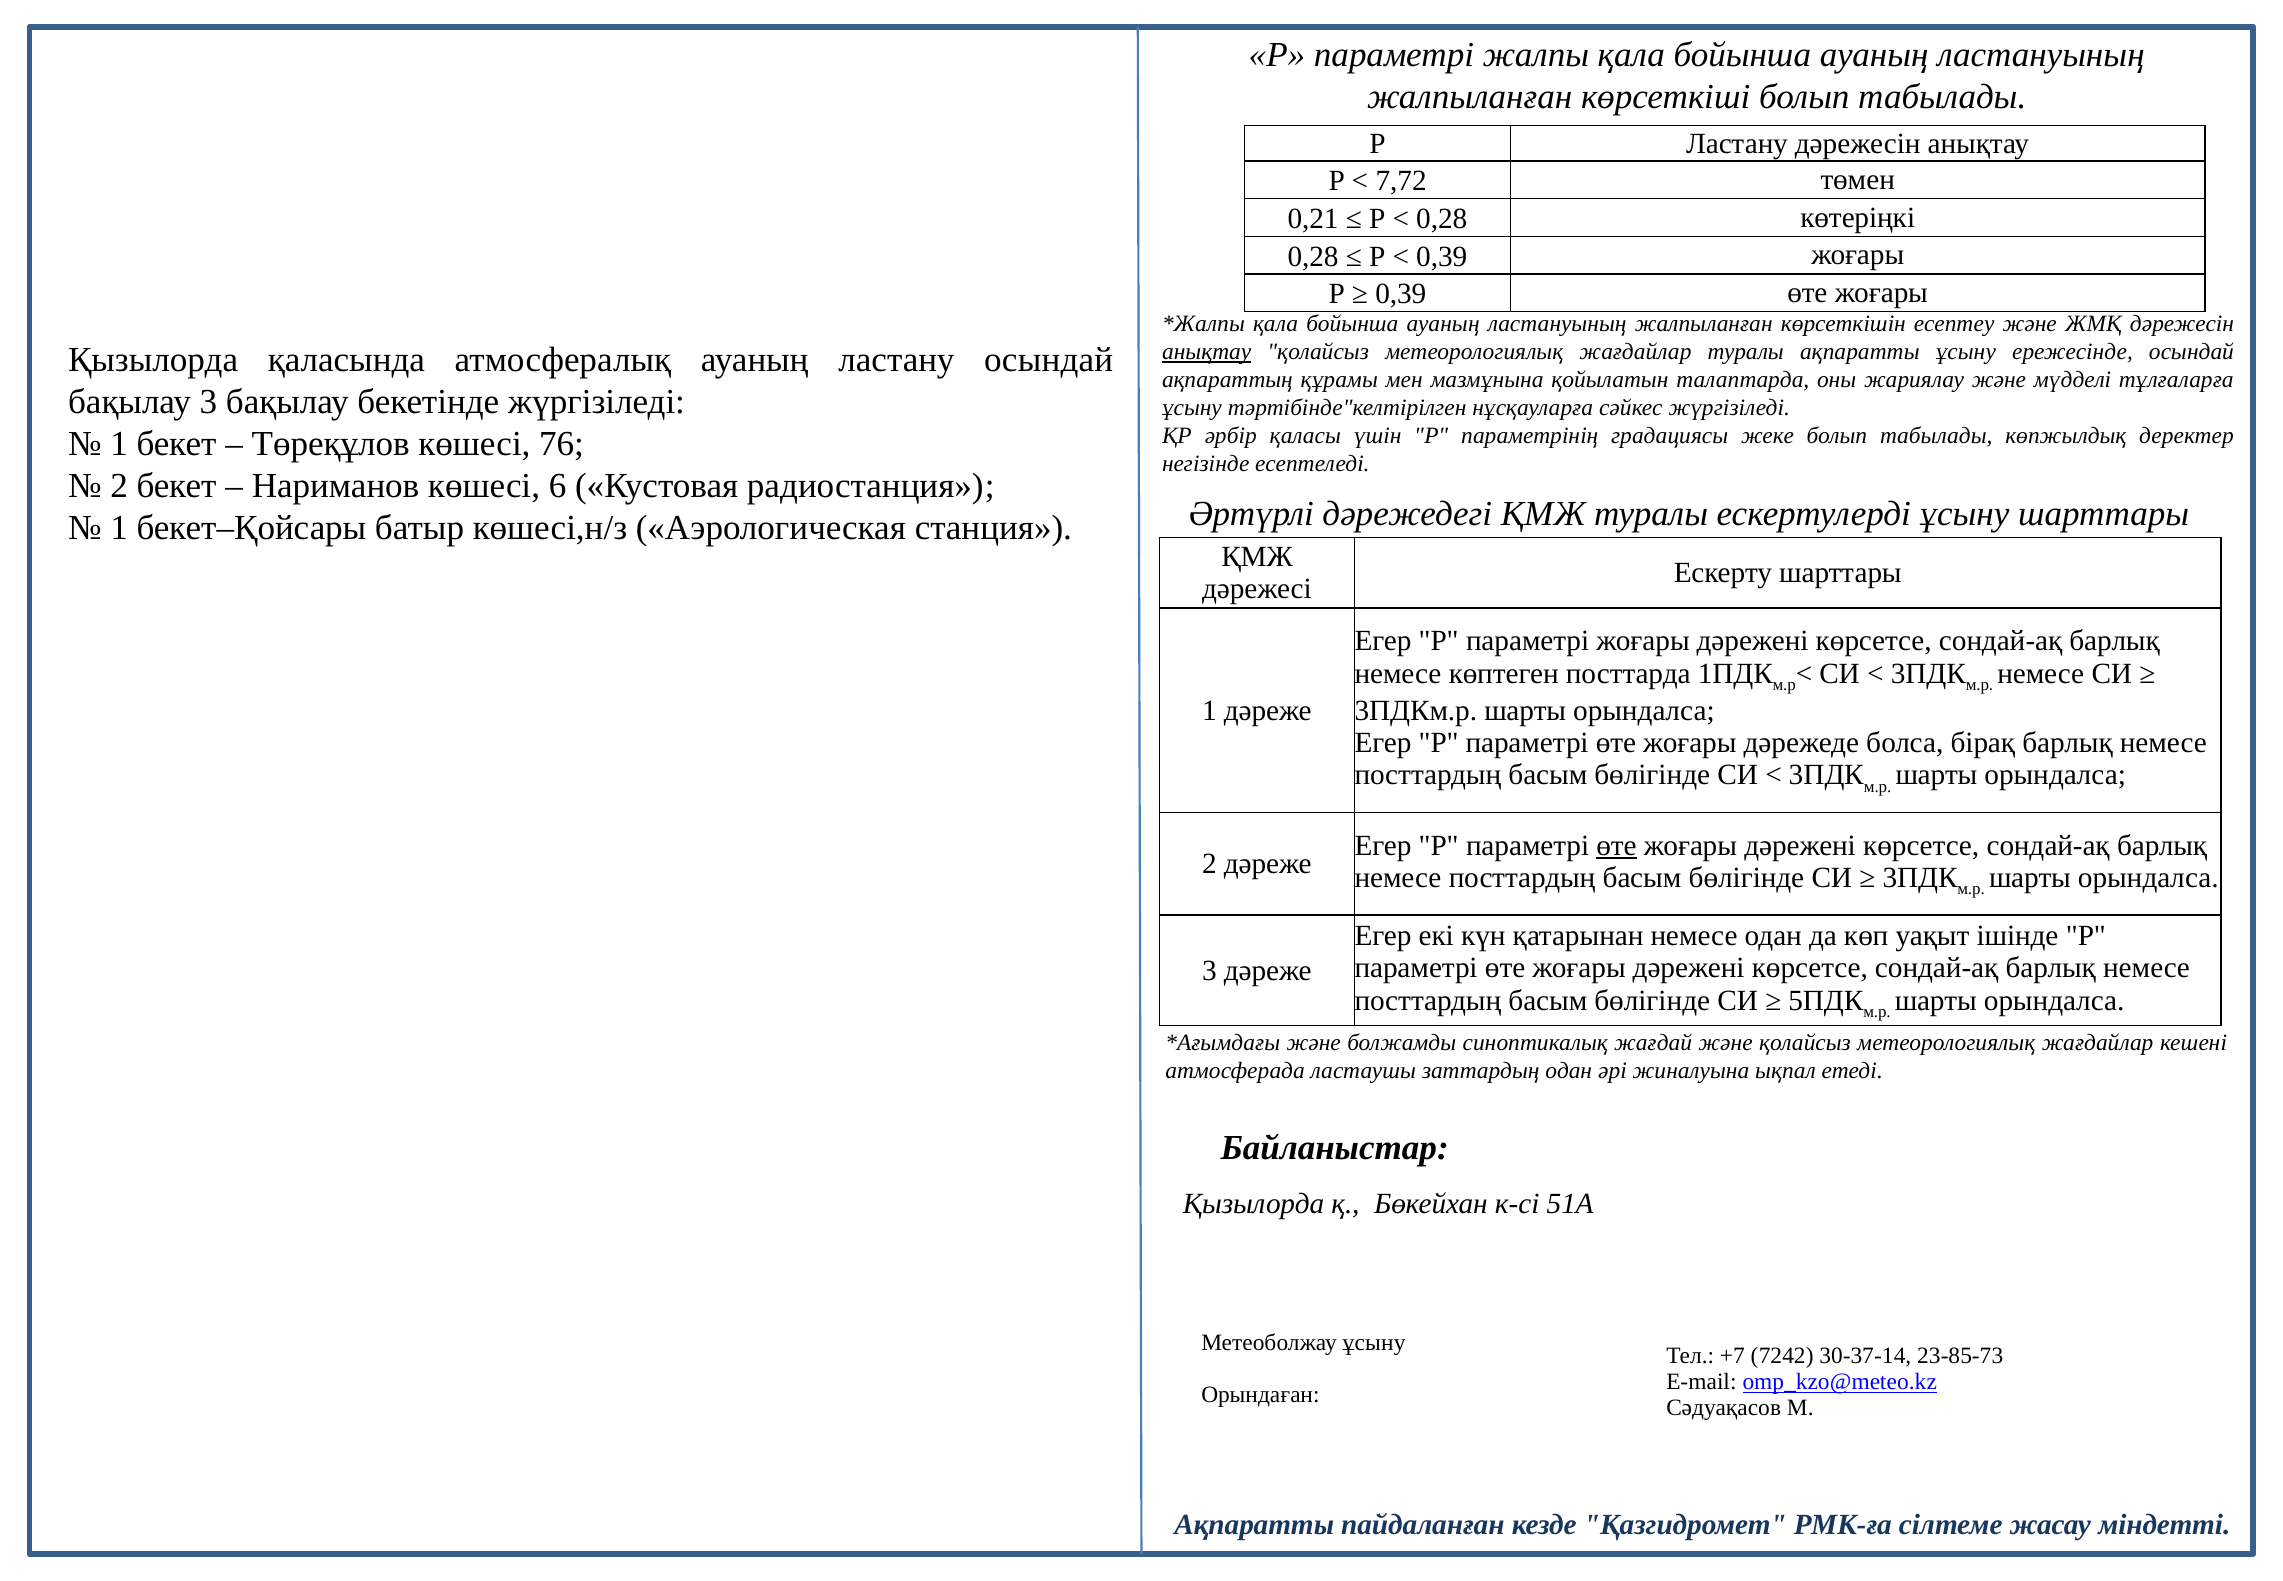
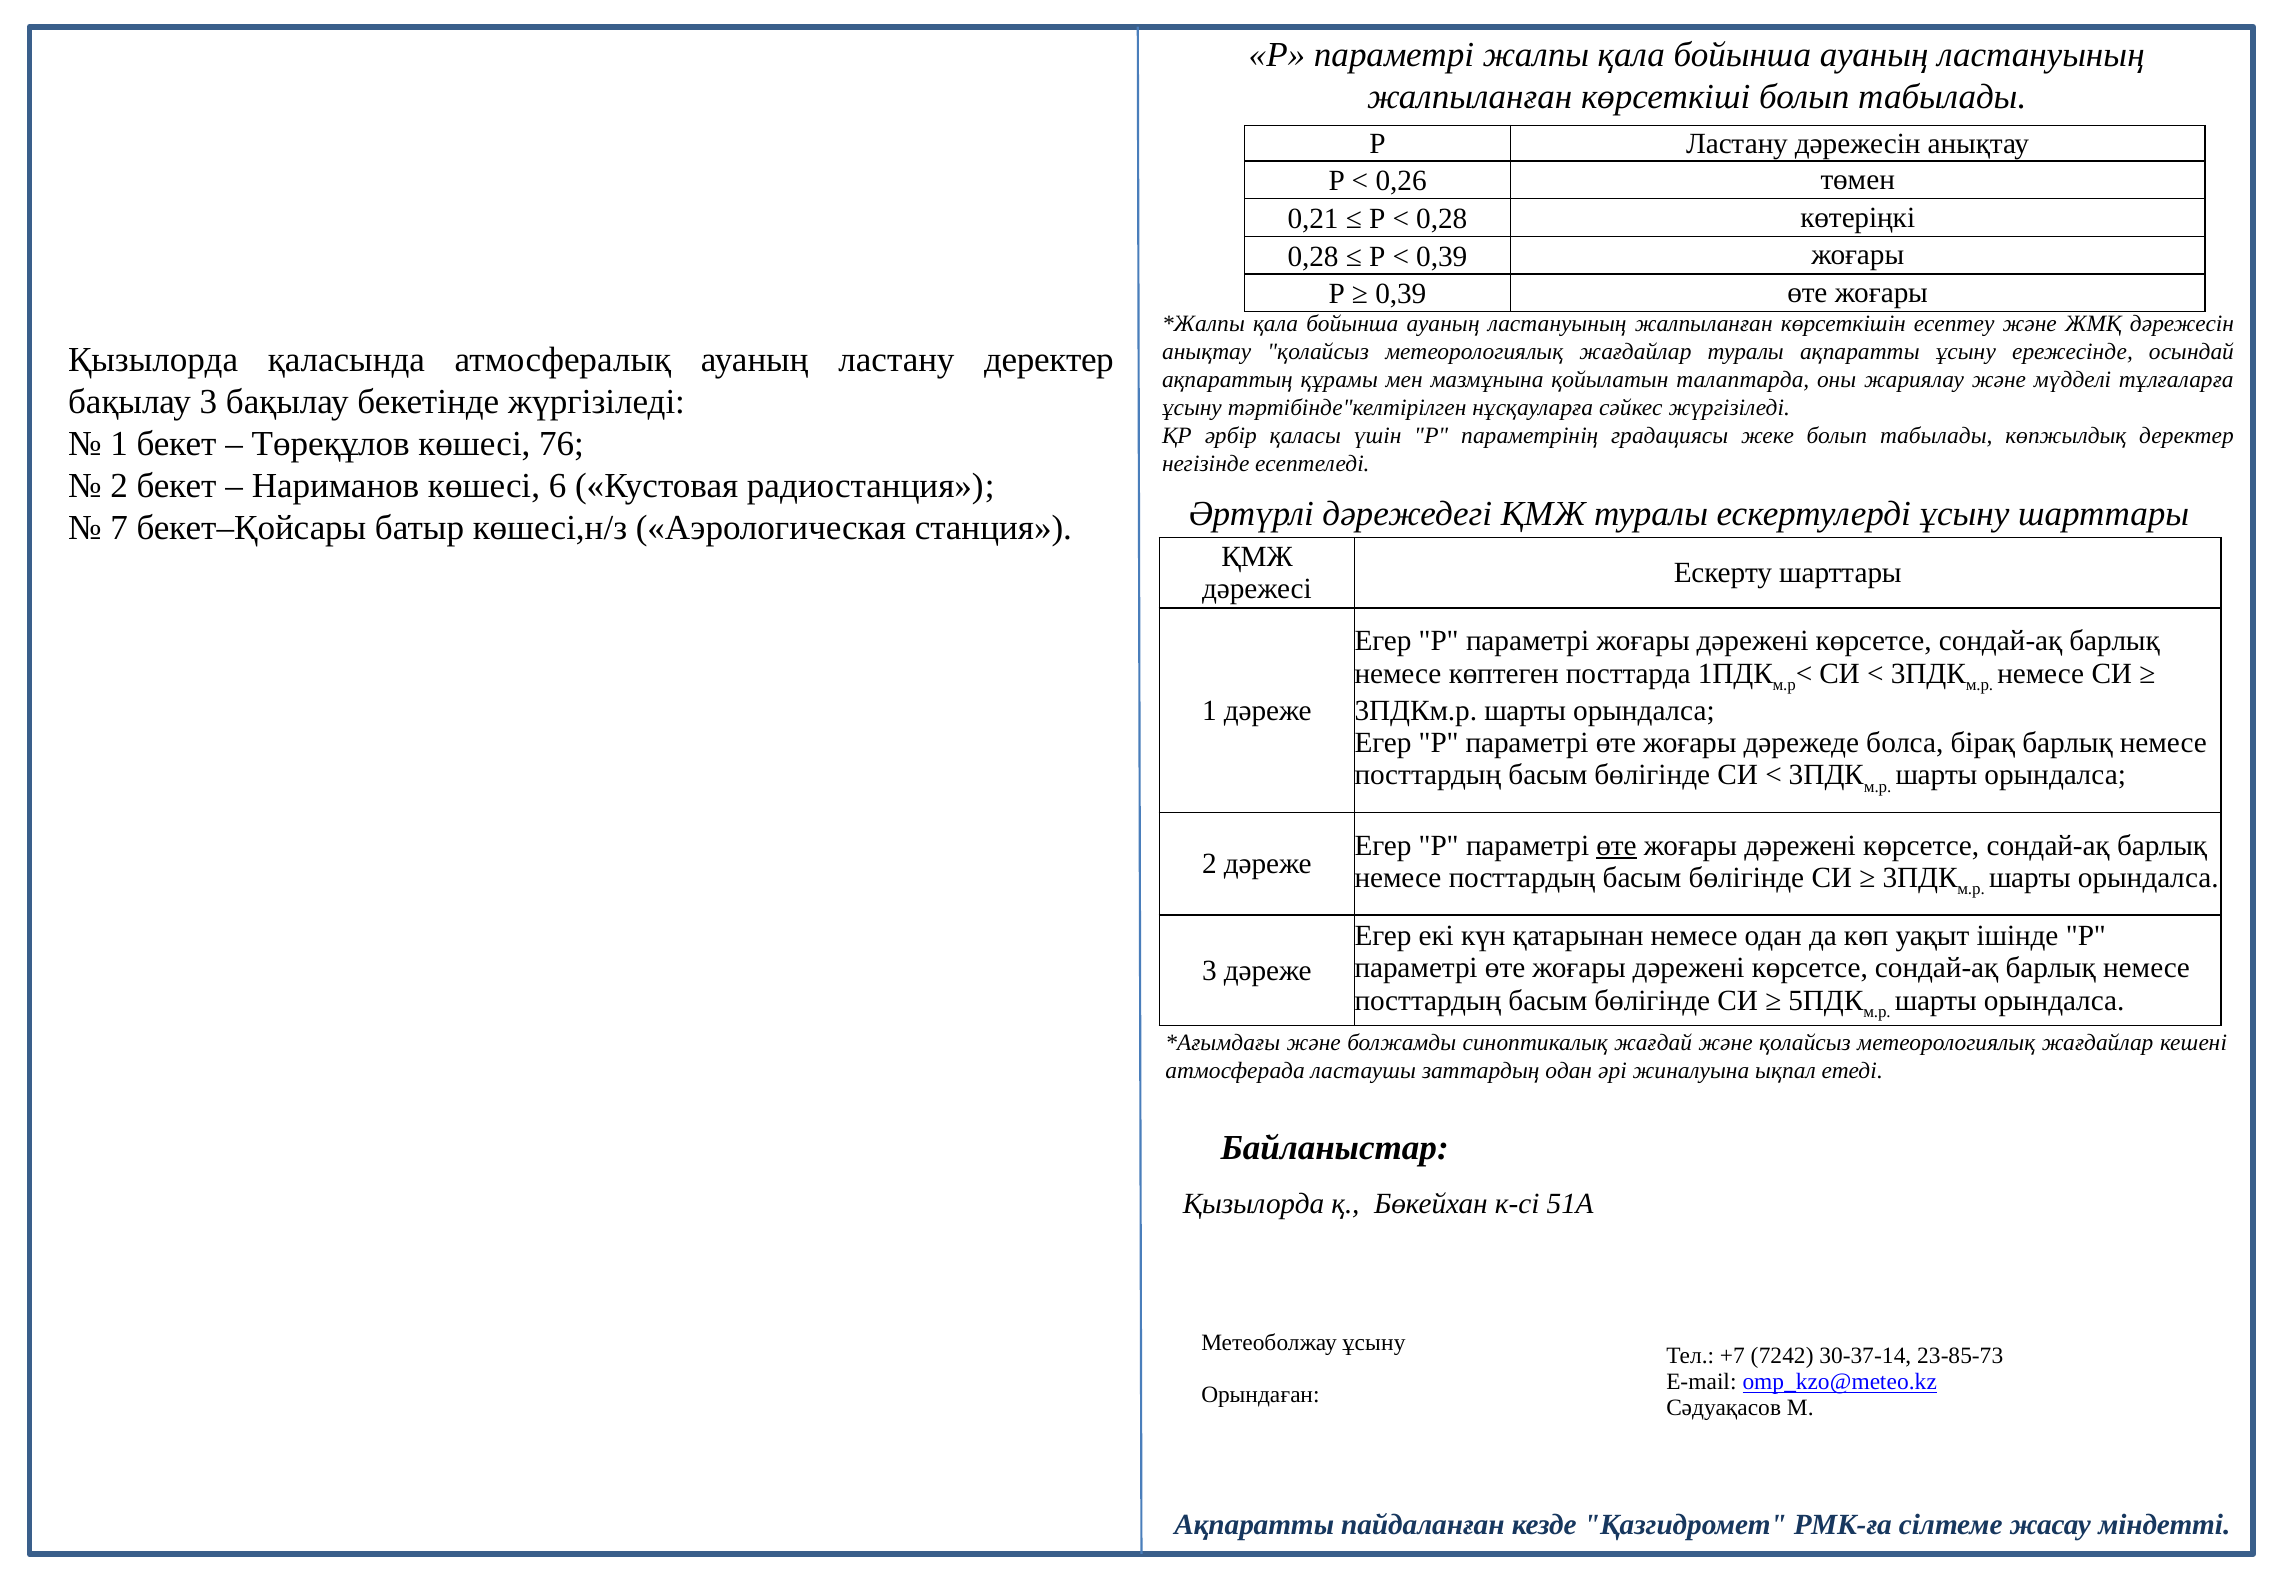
7,72: 7,72 -> 0,26
анықтау at (1207, 352) underline: present -> none
ластану осындай: осындай -> деректер
1 at (119, 528): 1 -> 7
